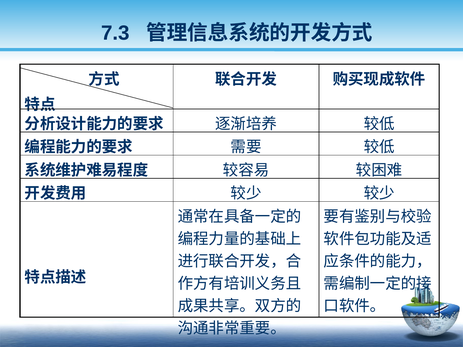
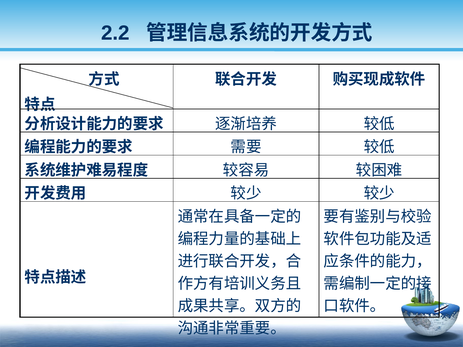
7.3: 7.3 -> 2.2
